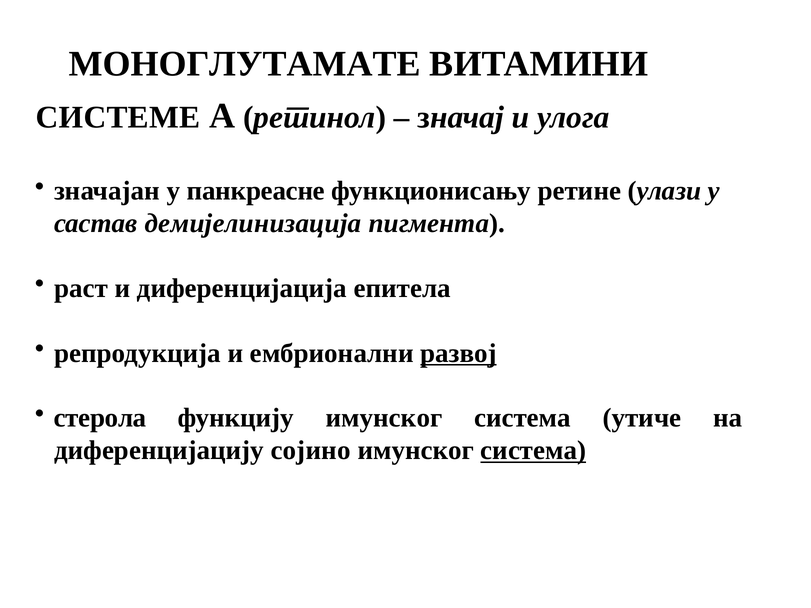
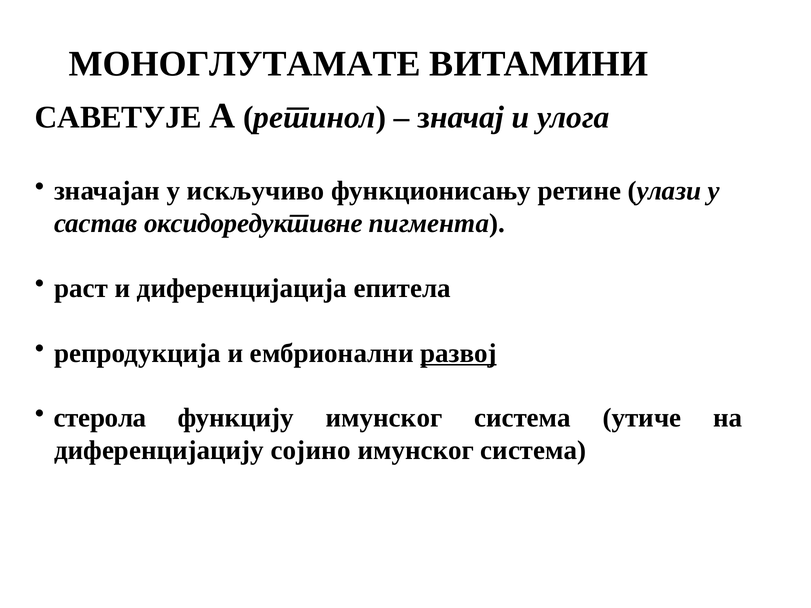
СИСТЕМЕ: СИСТЕМЕ -> САВЕТУЈЕ
панкреасне: панкреасне -> искључиво
демијелинизација: демијелинизација -> оксидоредуктивне
система at (533, 451) underline: present -> none
